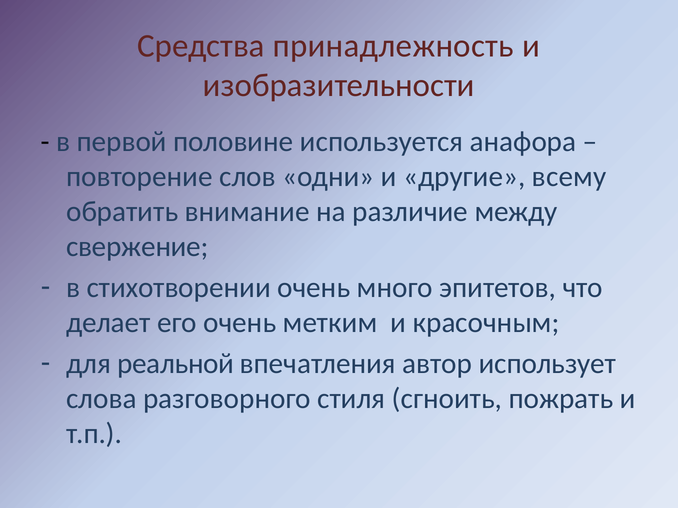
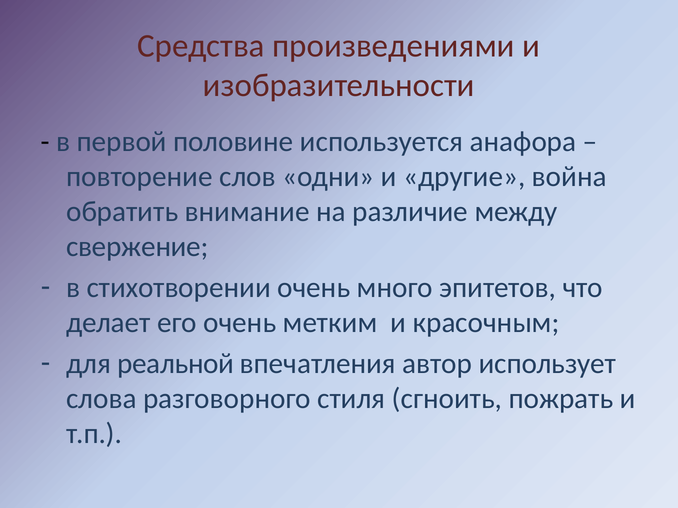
принадлежность: принадлежность -> произведениями
всему: всему -> война
